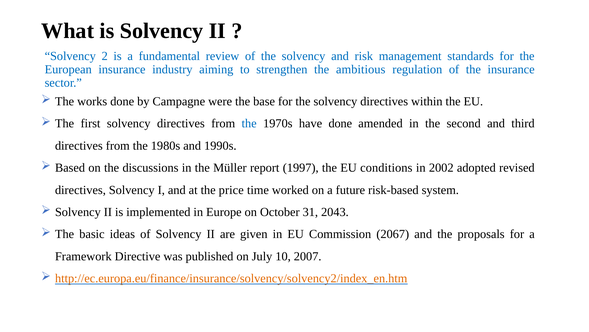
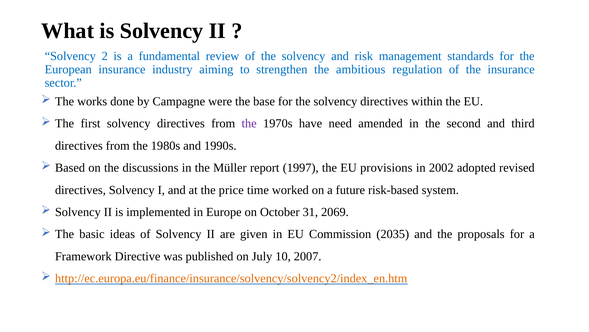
the at (249, 123) colour: blue -> purple
have done: done -> need
conditions: conditions -> provisions
2043: 2043 -> 2069
2067: 2067 -> 2035
